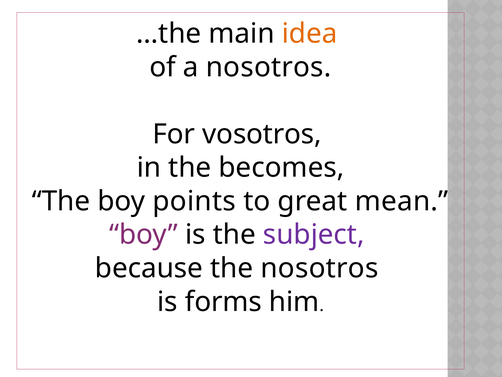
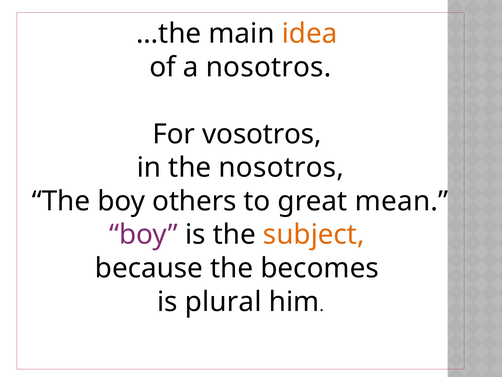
the becomes: becomes -> nosotros
points: points -> others
subject colour: purple -> orange
the nosotros: nosotros -> becomes
forms: forms -> plural
